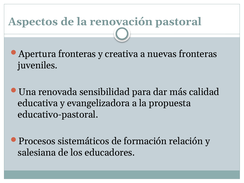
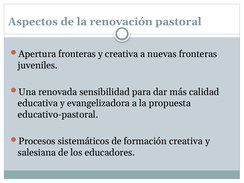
formación relación: relación -> creativa
